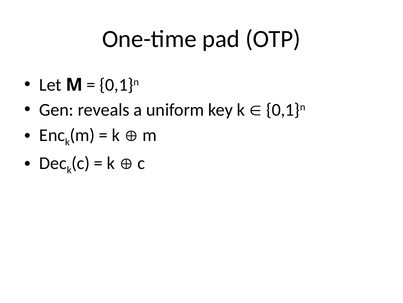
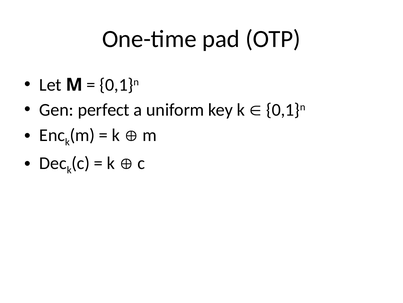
reveals: reveals -> perfect
